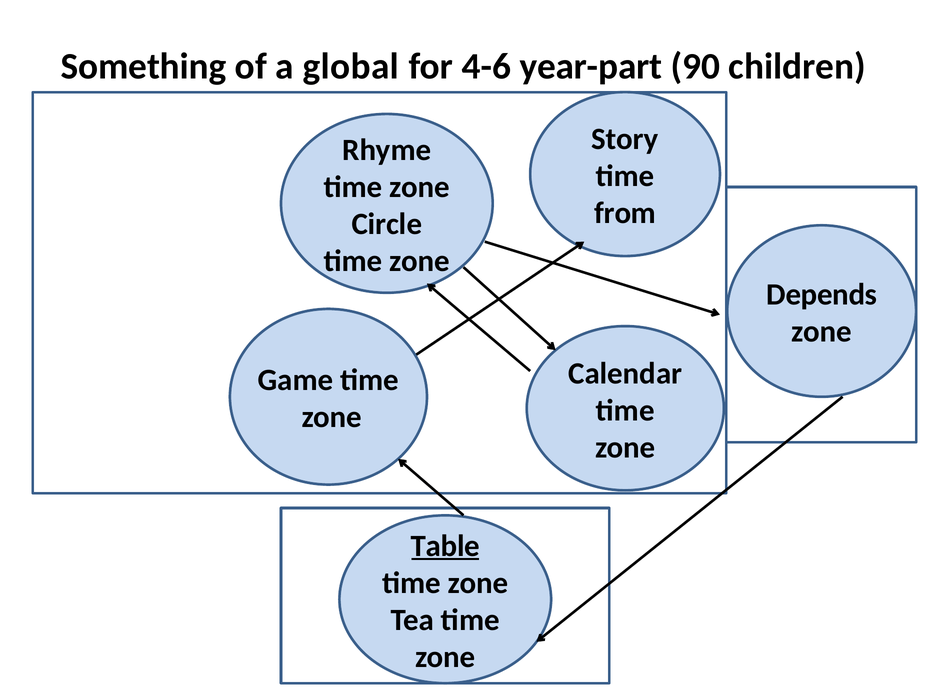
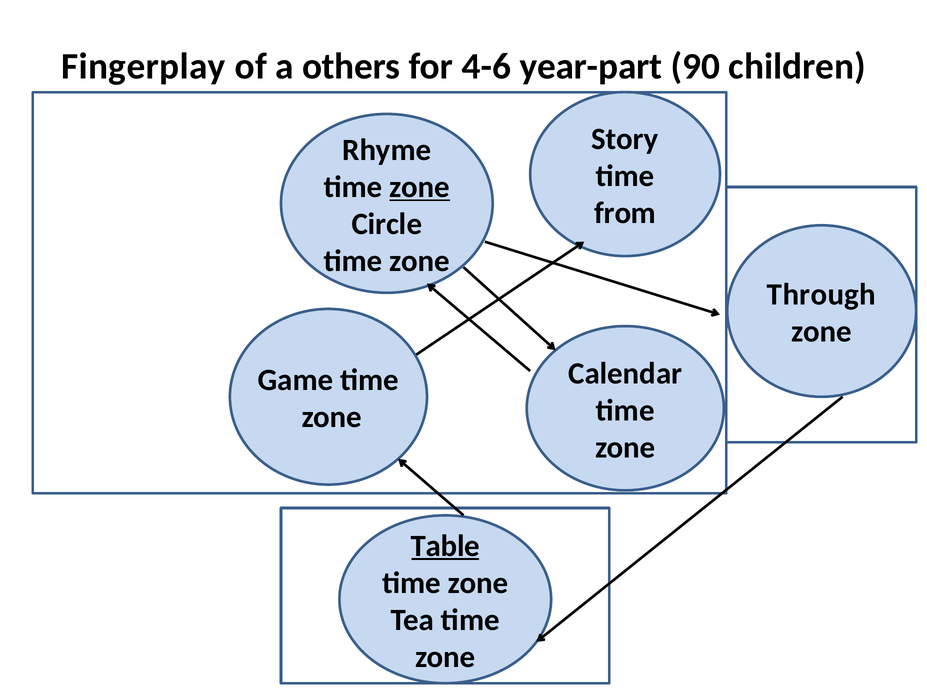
Something: Something -> Fingerplay
global: global -> others
zone at (420, 187) underline: none -> present
Depends: Depends -> Through
